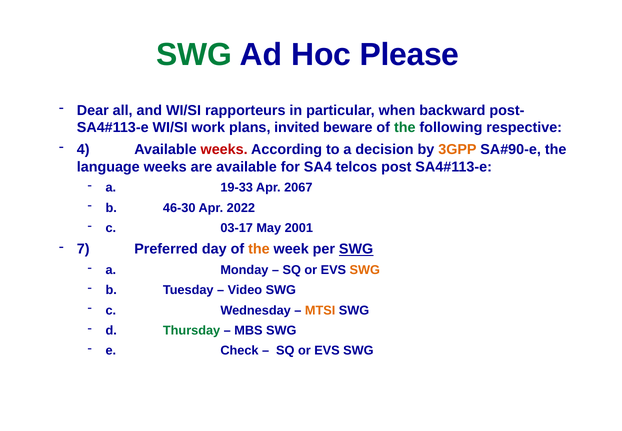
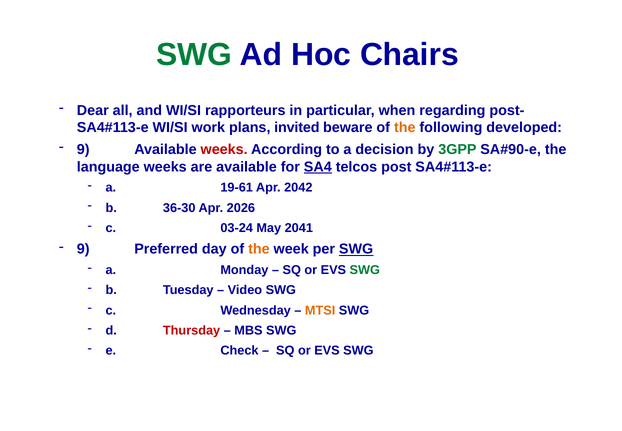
Please: Please -> Chairs
backward: backward -> regarding
the at (405, 127) colour: green -> orange
respective: respective -> developed
4 at (83, 149): 4 -> 9
3GPP colour: orange -> green
SA4 underline: none -> present
19-33: 19-33 -> 19-61
2067: 2067 -> 2042
46-30: 46-30 -> 36-30
2022: 2022 -> 2026
03-17: 03-17 -> 03-24
2001: 2001 -> 2041
7 at (83, 249): 7 -> 9
SWG at (365, 270) colour: orange -> green
Thursday colour: green -> red
